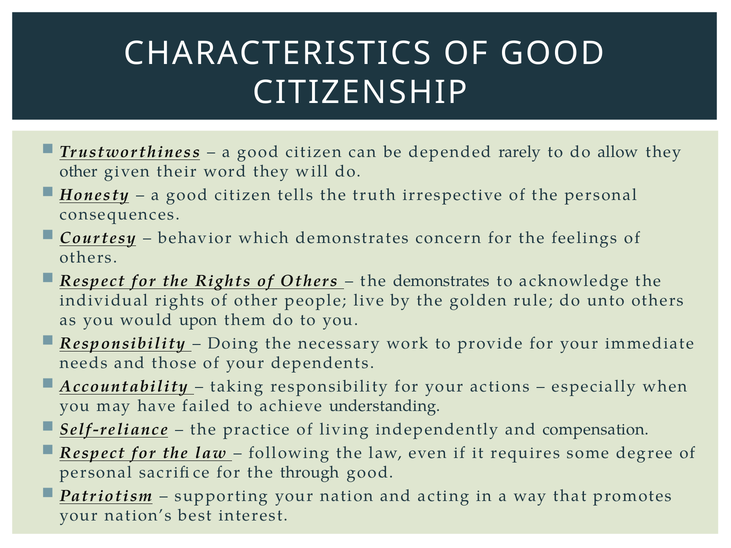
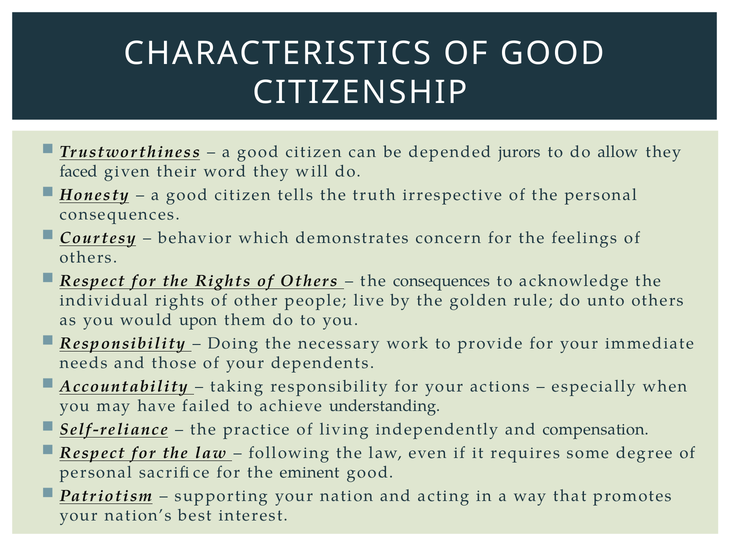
rarely: rarely -> jurors
other at (79, 171): other -> faced
the demonstrates: demonstrates -> consequences
through: through -> eminent
